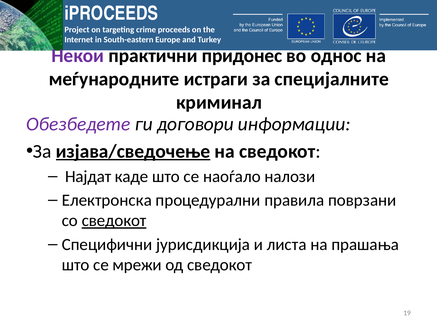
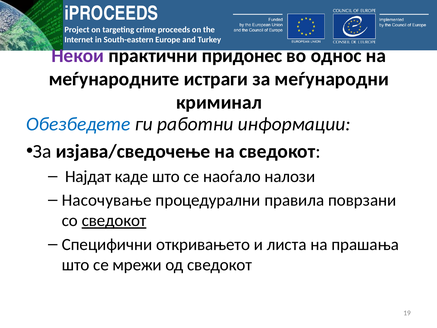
специјалните: специјалните -> меѓународни
Обезбедете colour: purple -> blue
договори: договори -> работни
изјава/сведочење underline: present -> none
Електронска: Електронска -> Насочување
јурисдикција: јурисдикција -> откривањето
